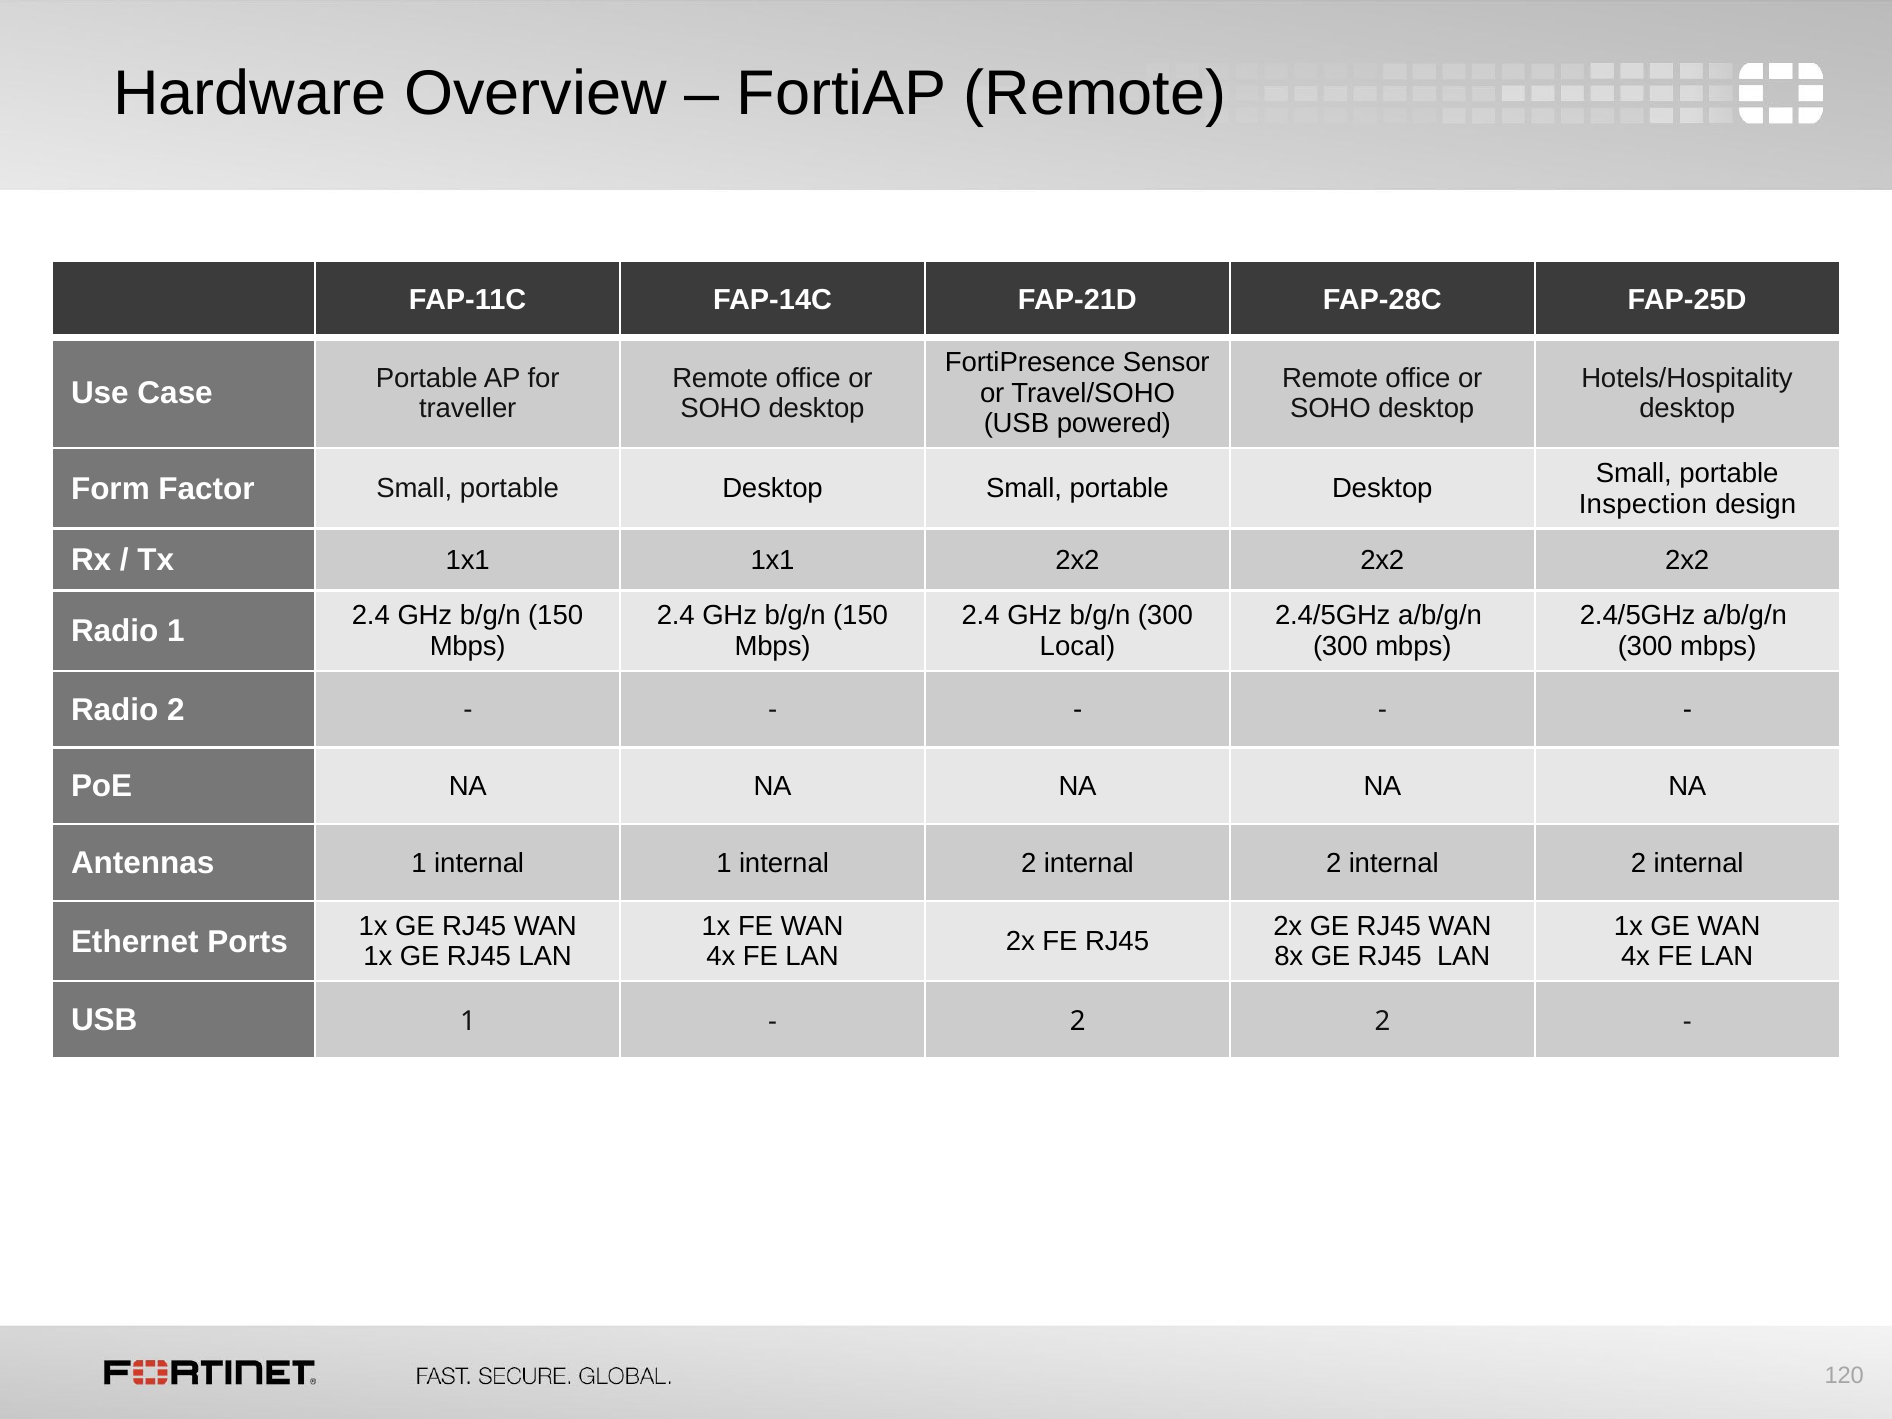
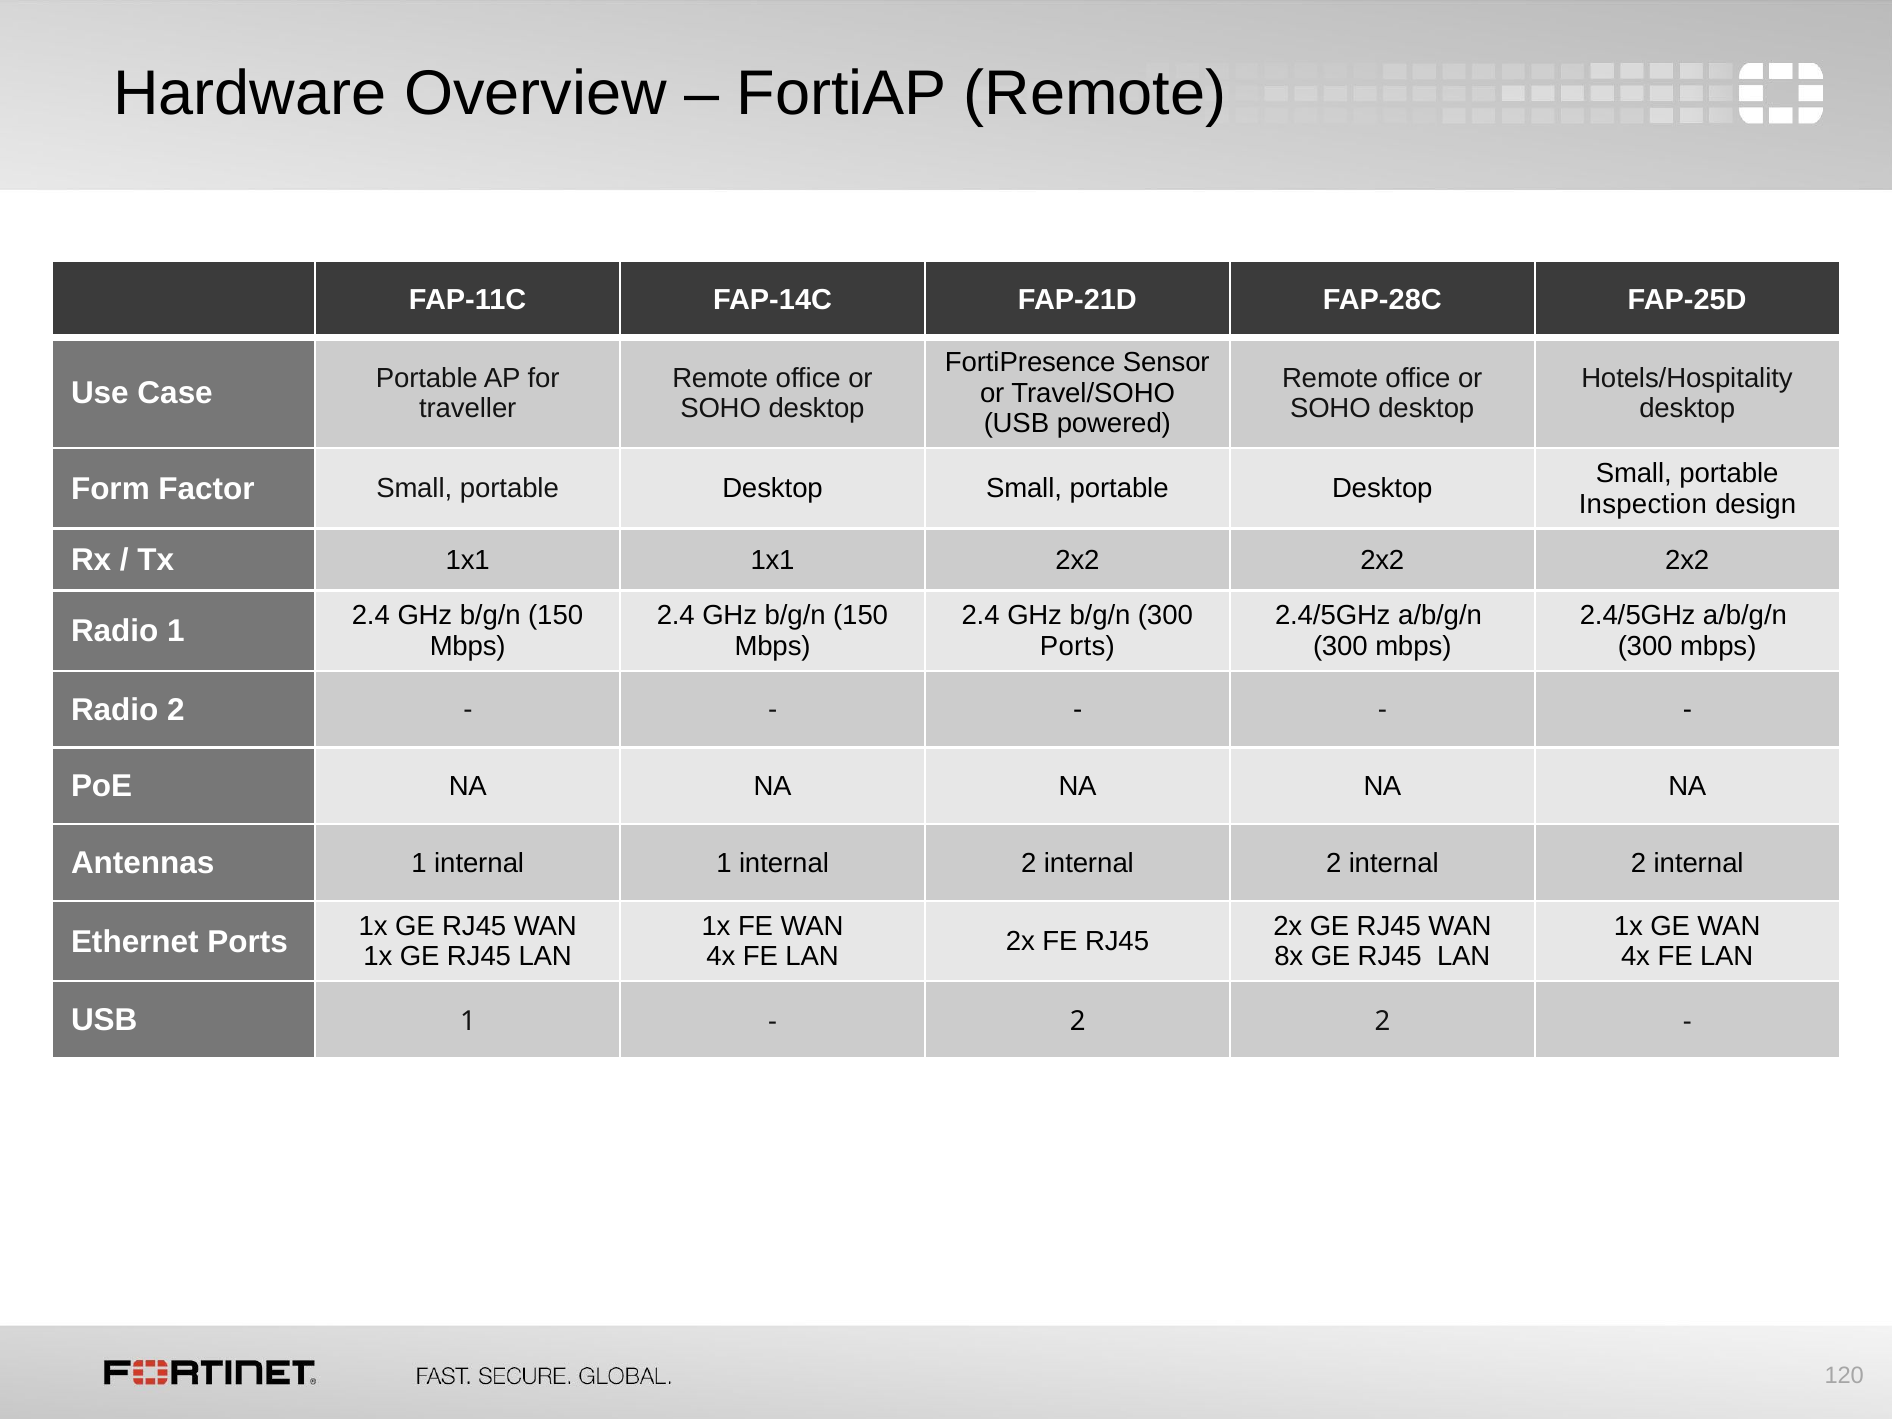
Local at (1077, 646): Local -> Ports
